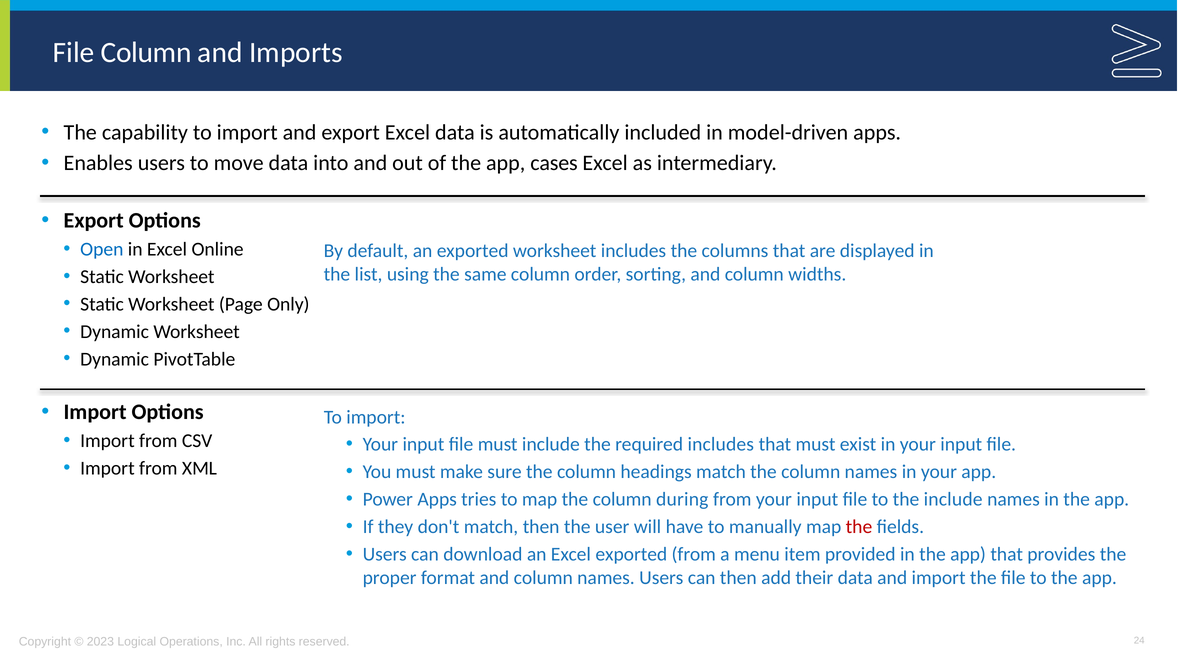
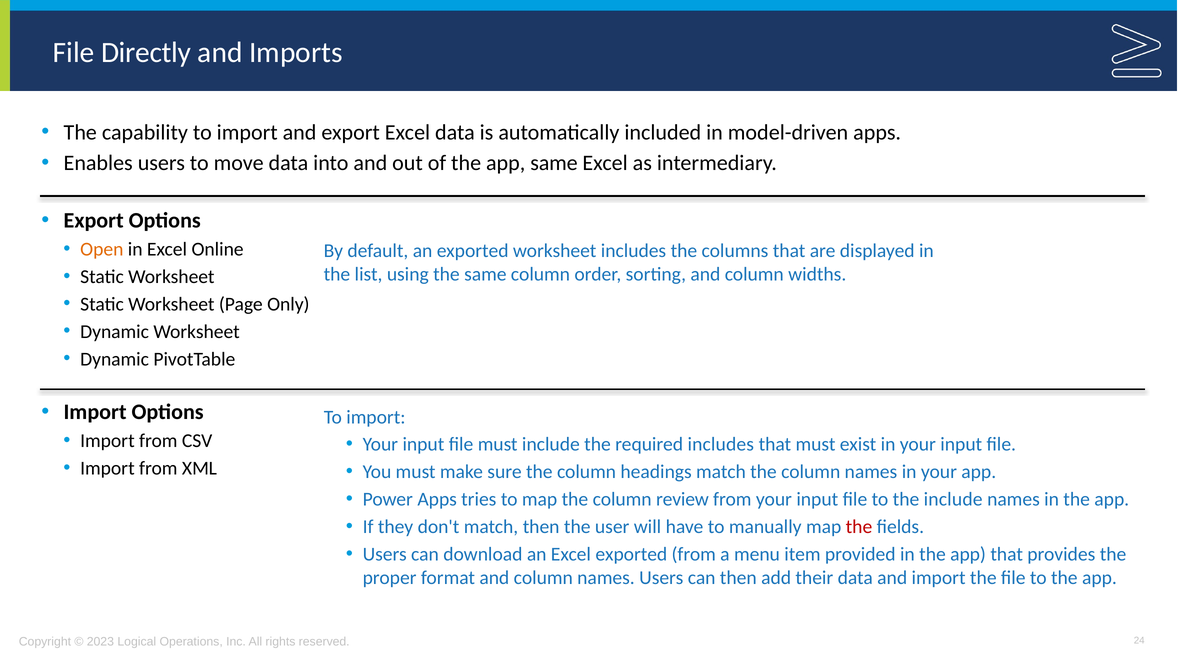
File Column: Column -> Directly
app cases: cases -> same
Open colour: blue -> orange
during: during -> review
